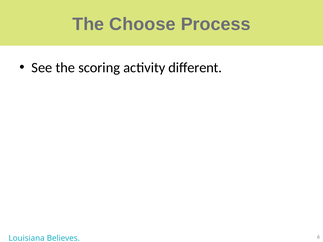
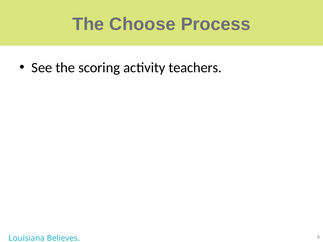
different: different -> teachers
